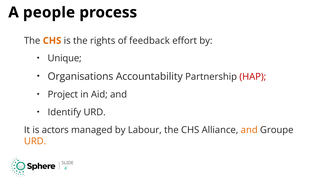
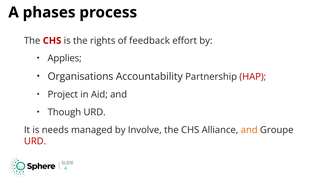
people: people -> phases
CHS at (52, 41) colour: orange -> red
Unique: Unique -> Applies
Identify: Identify -> Though
actors: actors -> needs
Labour: Labour -> Involve
URD at (35, 142) colour: orange -> red
